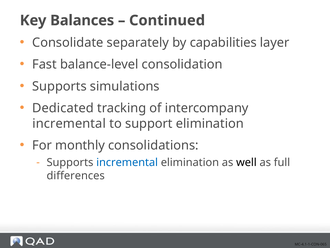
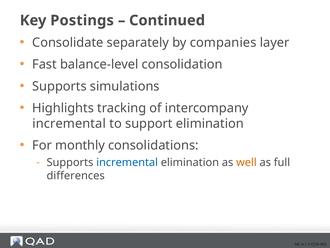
Balances: Balances -> Postings
capabilities: capabilities -> companies
Dedicated: Dedicated -> Highlights
well colour: black -> orange
